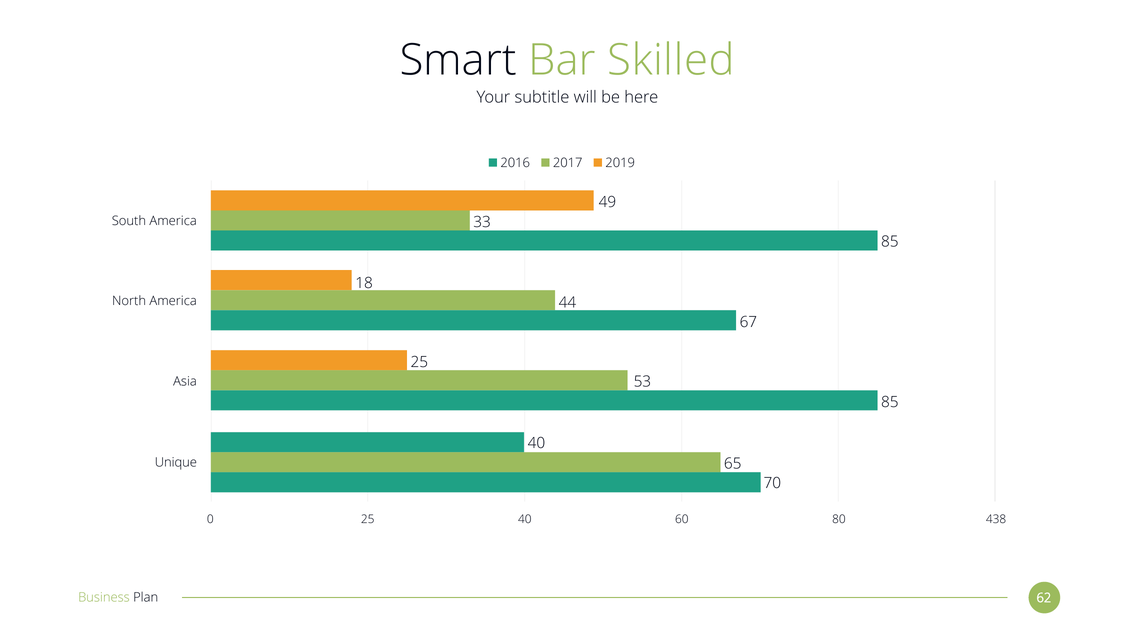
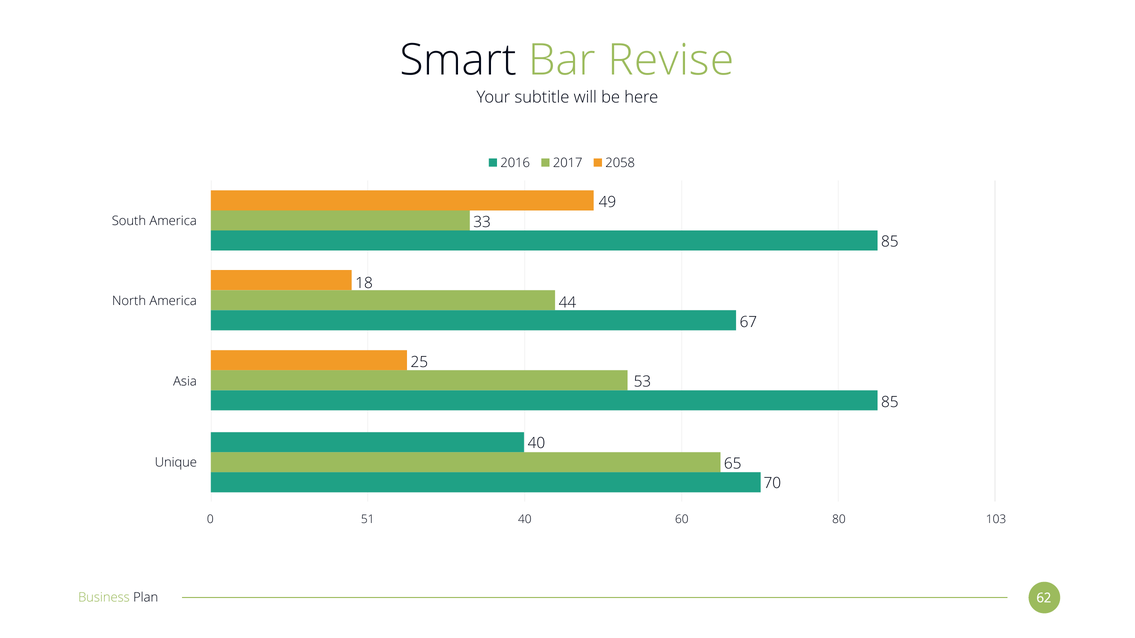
Skilled: Skilled -> Revise
2019: 2019 -> 2058
0 25: 25 -> 51
438: 438 -> 103
